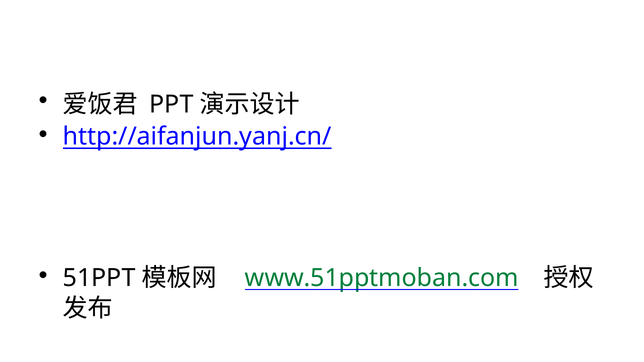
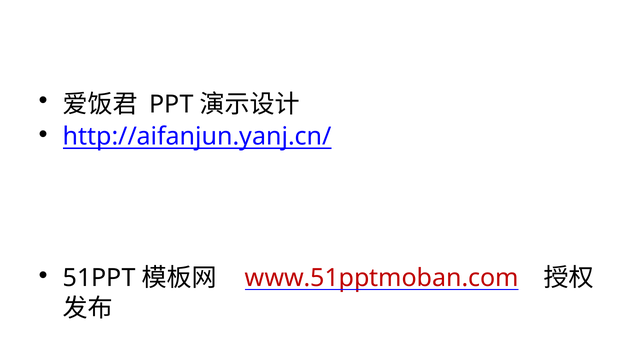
www.51pptmoban.com colour: green -> red
